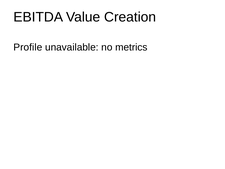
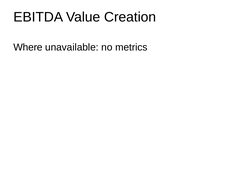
Profile: Profile -> Where
